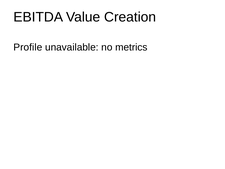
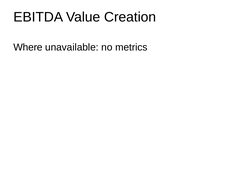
Profile: Profile -> Where
